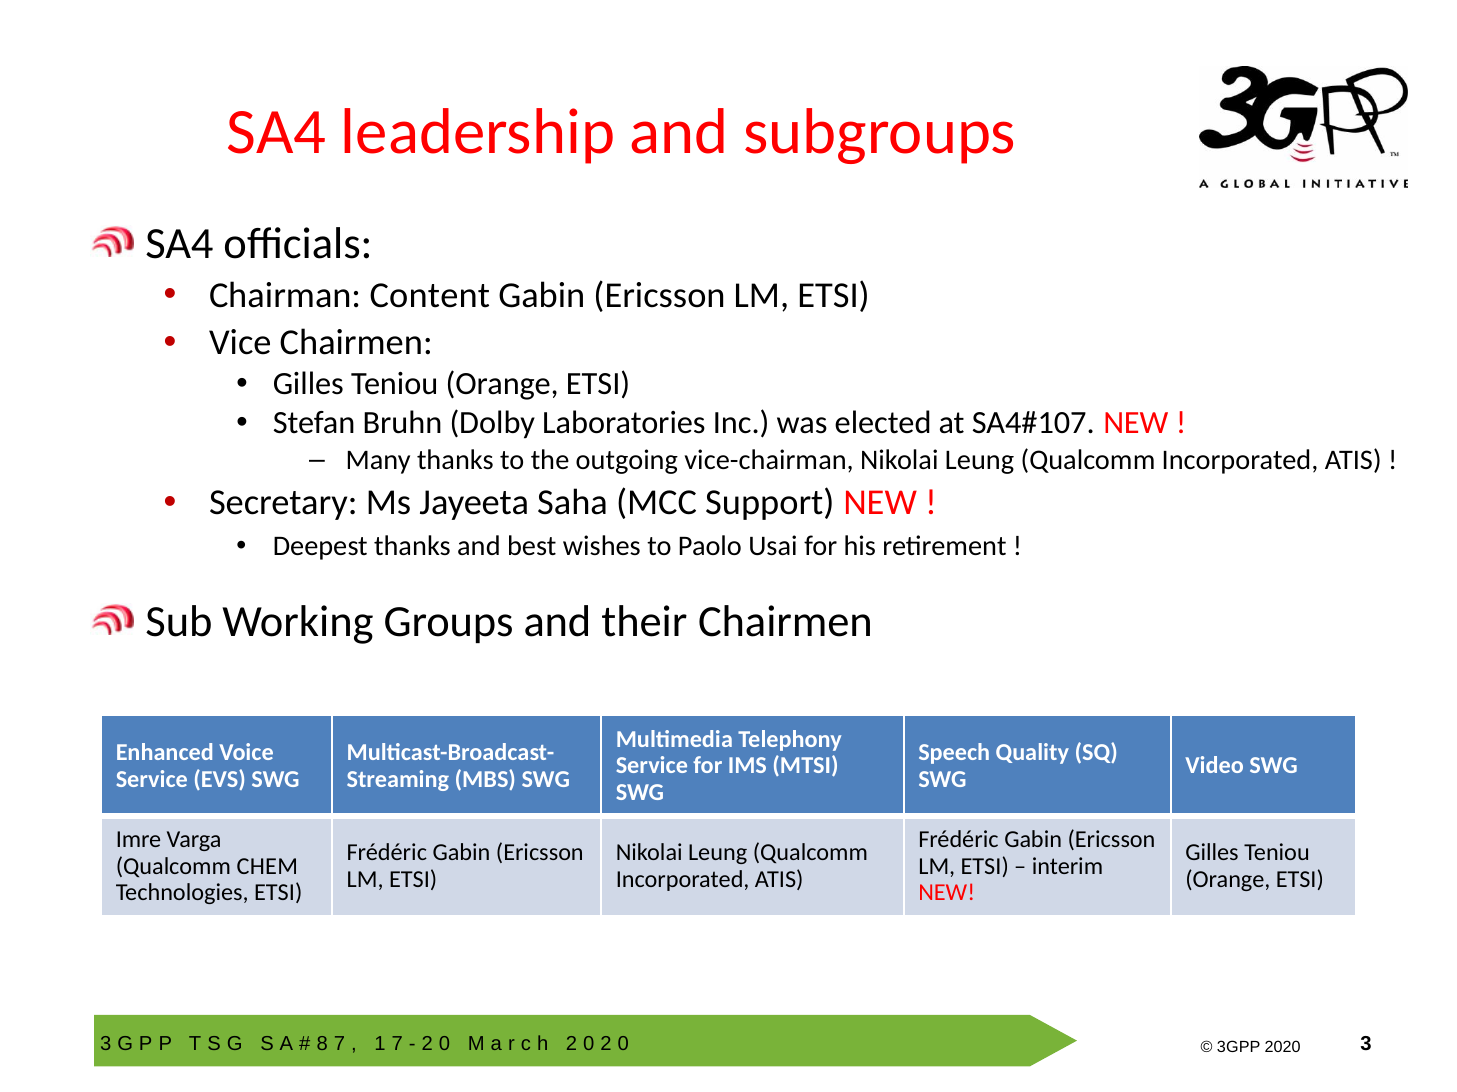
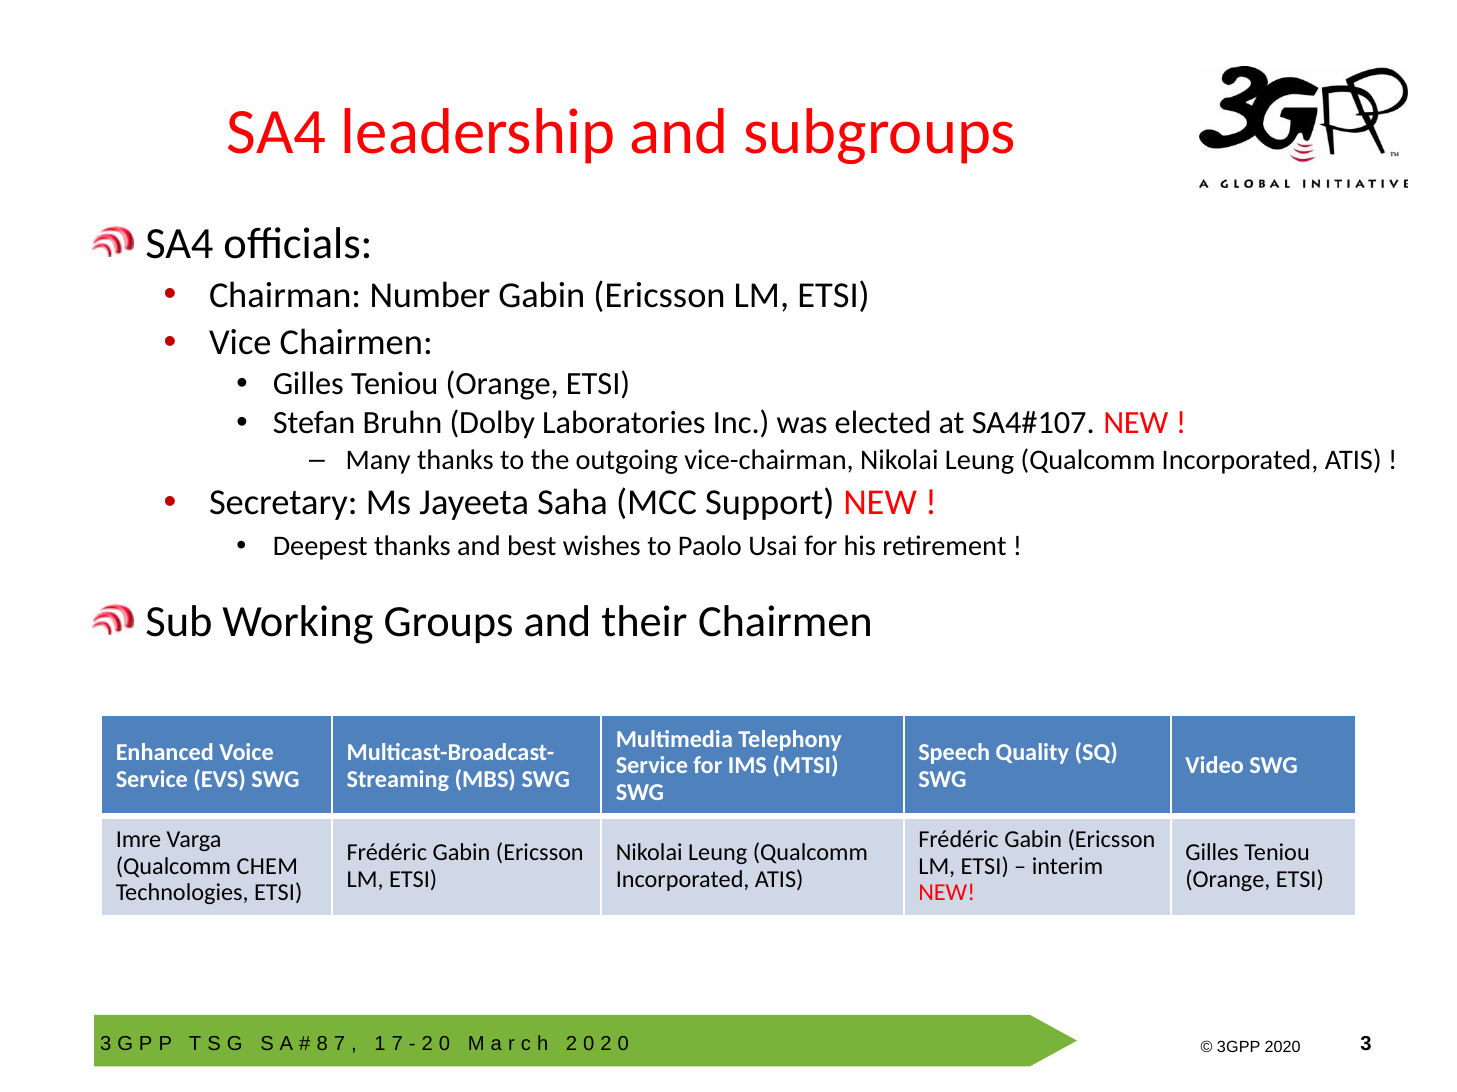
Content: Content -> Number
